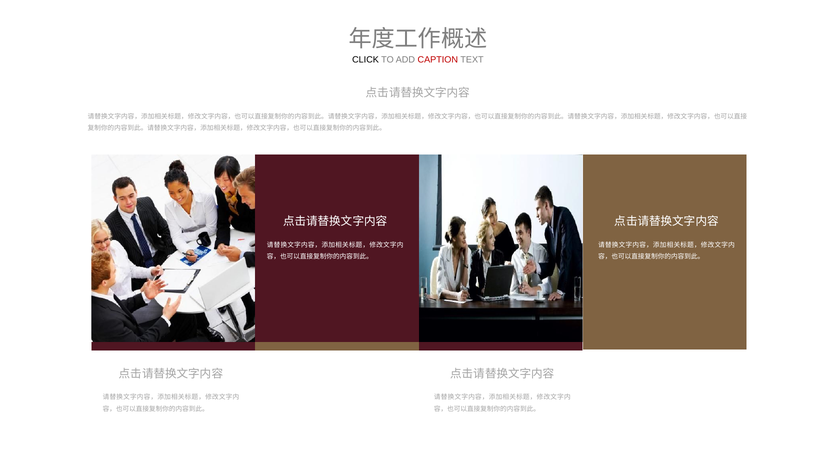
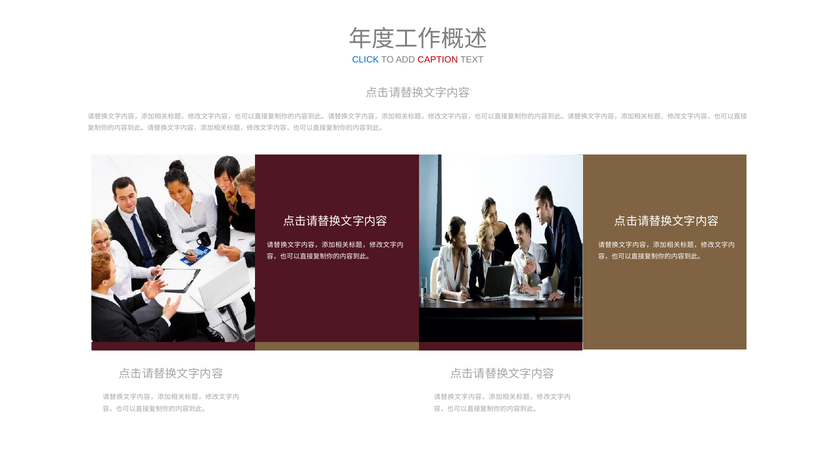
CLICK colour: black -> blue
